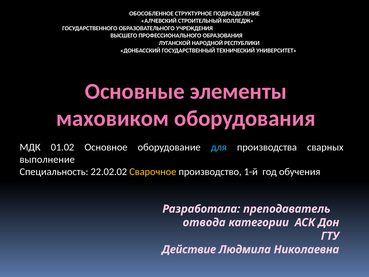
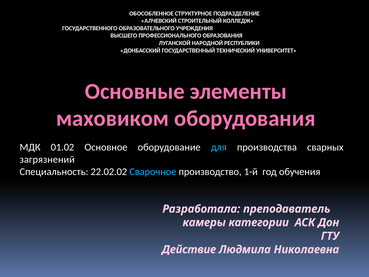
выполнение: выполнение -> загрязнений
Сварочное colour: yellow -> light blue
отвода: отвода -> камеры
